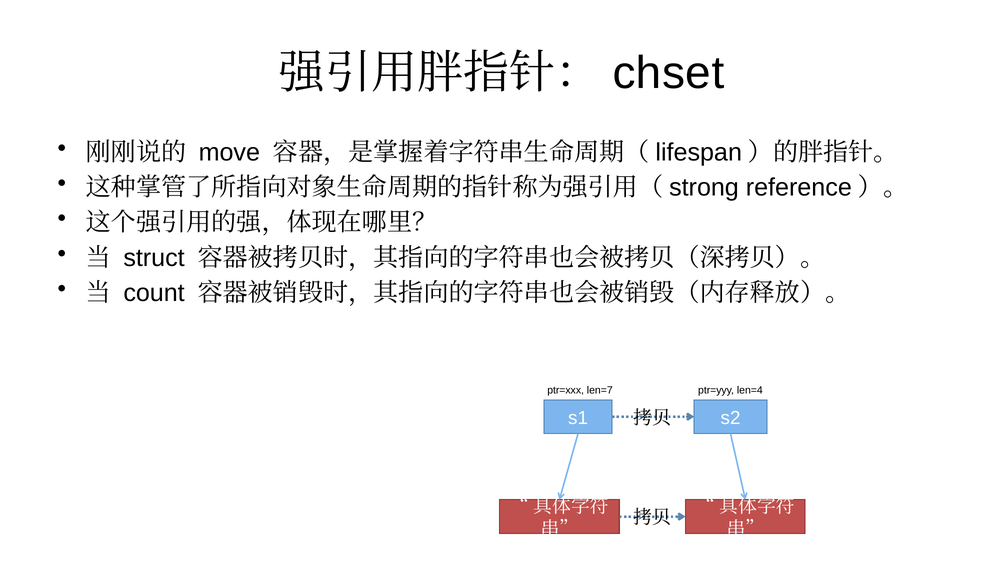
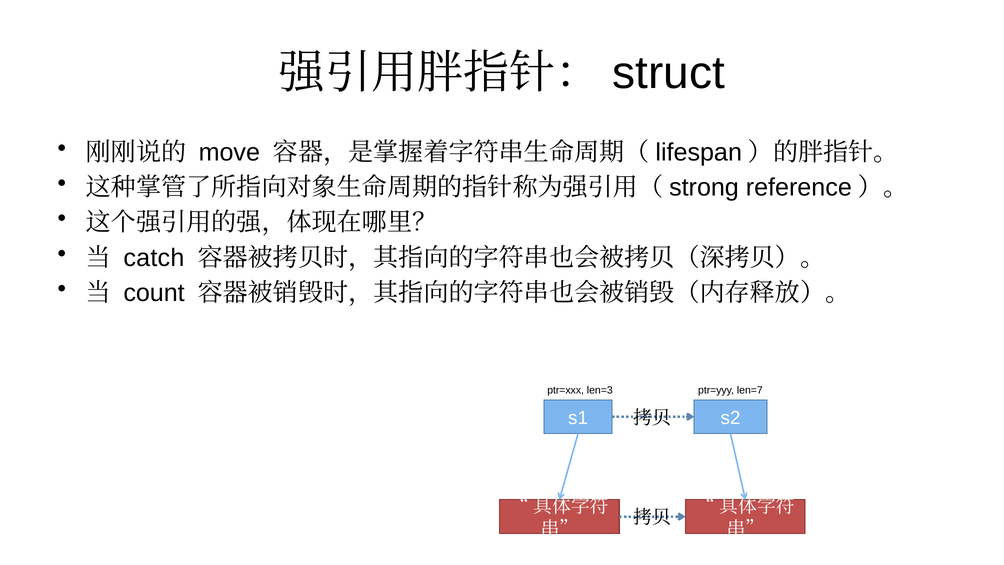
chset: chset -> struct
struct: struct -> catch
len=7: len=7 -> len=3
len=4: len=4 -> len=7
